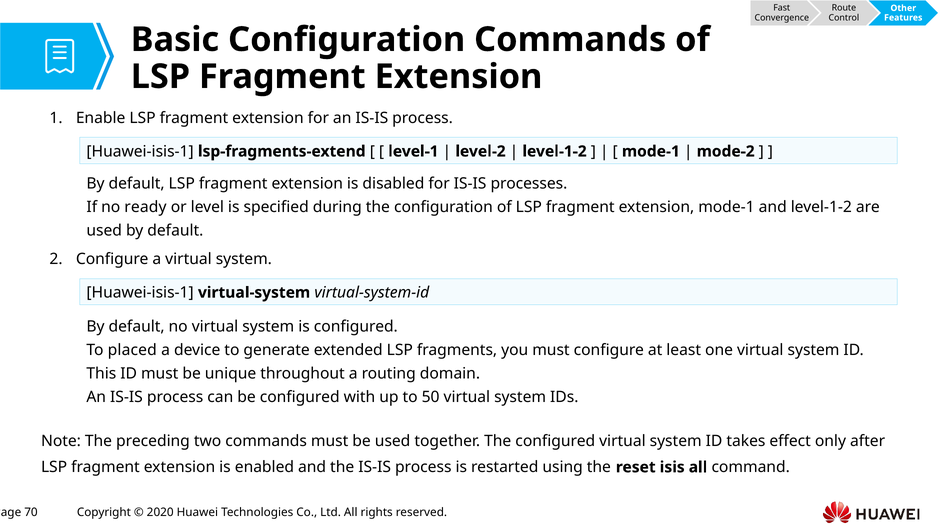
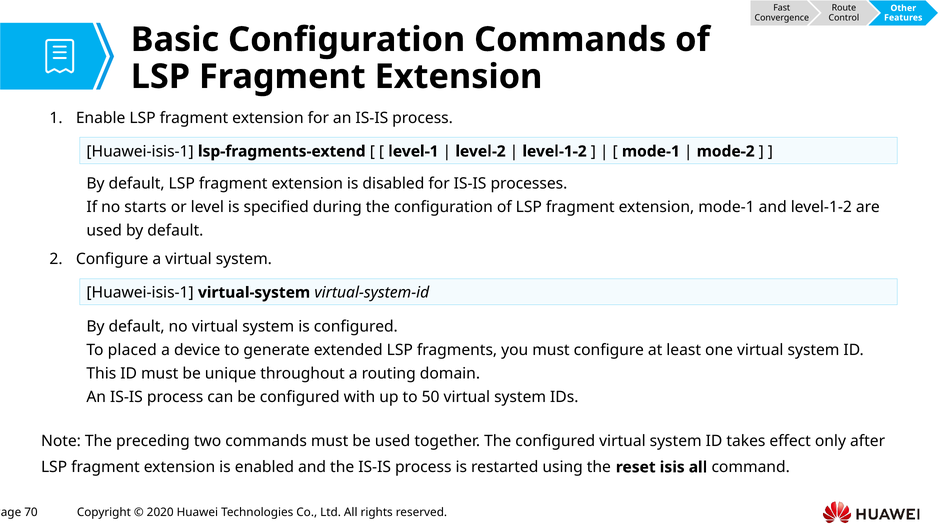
ready: ready -> starts
